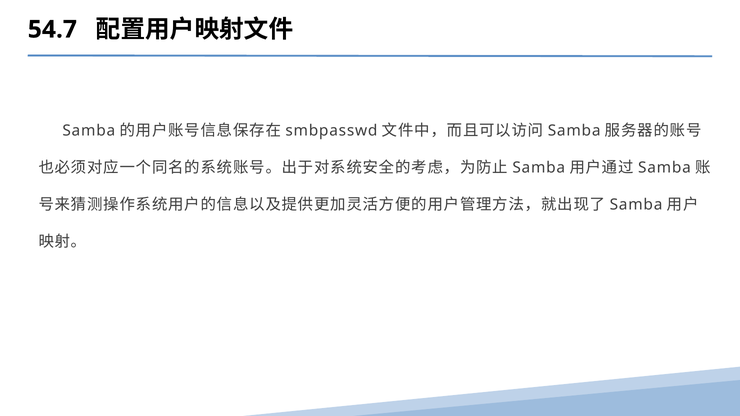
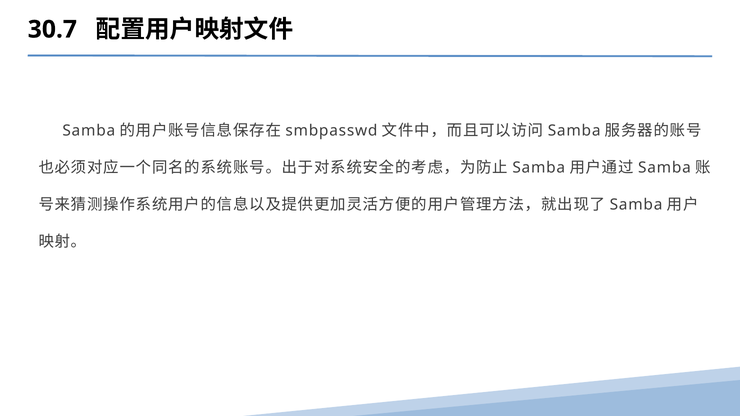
54.7: 54.7 -> 30.7
